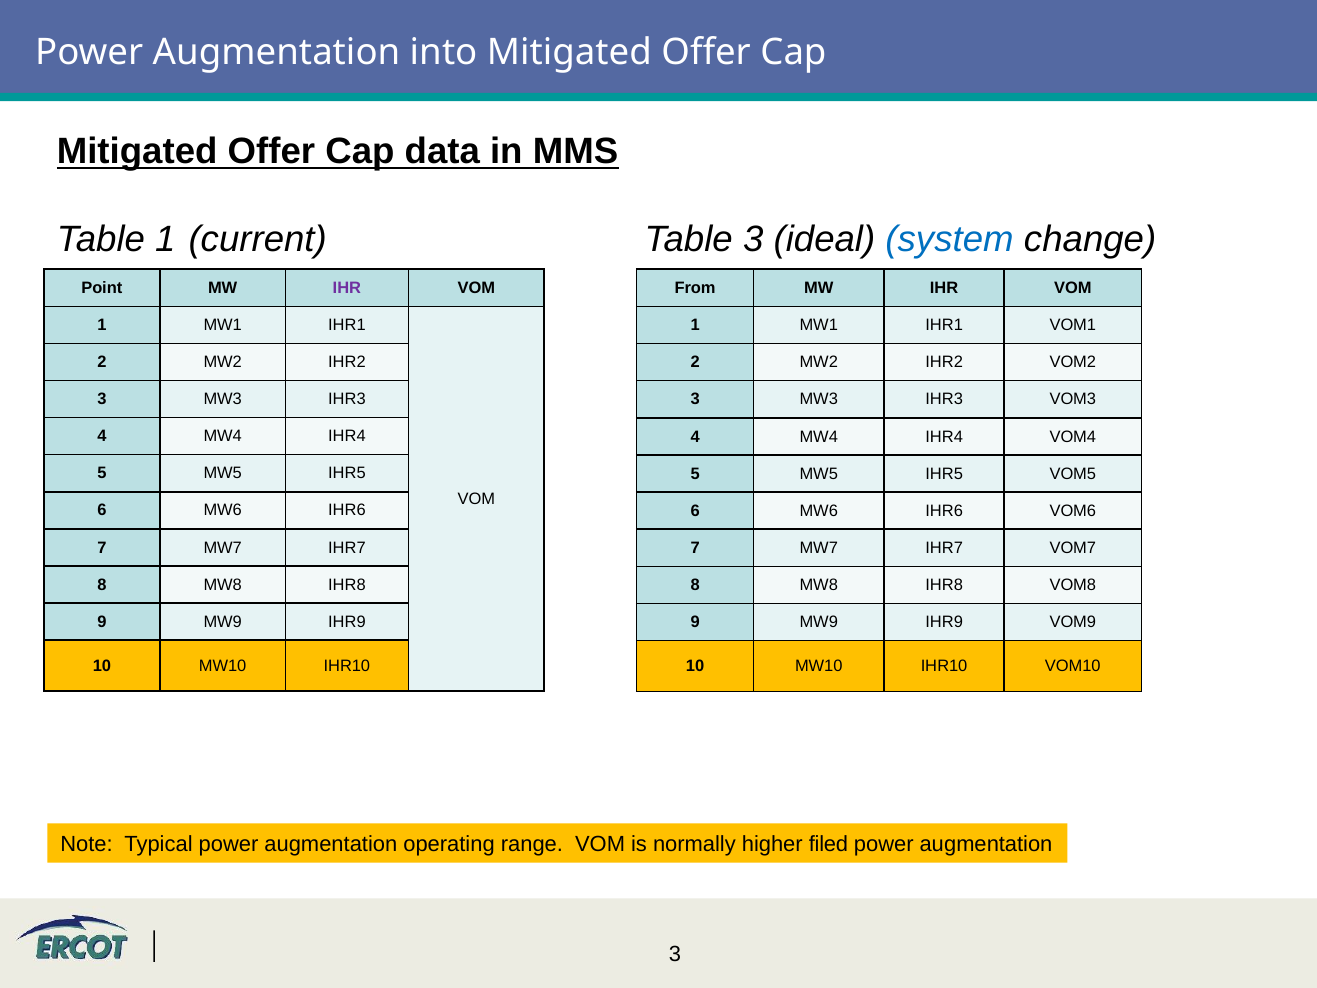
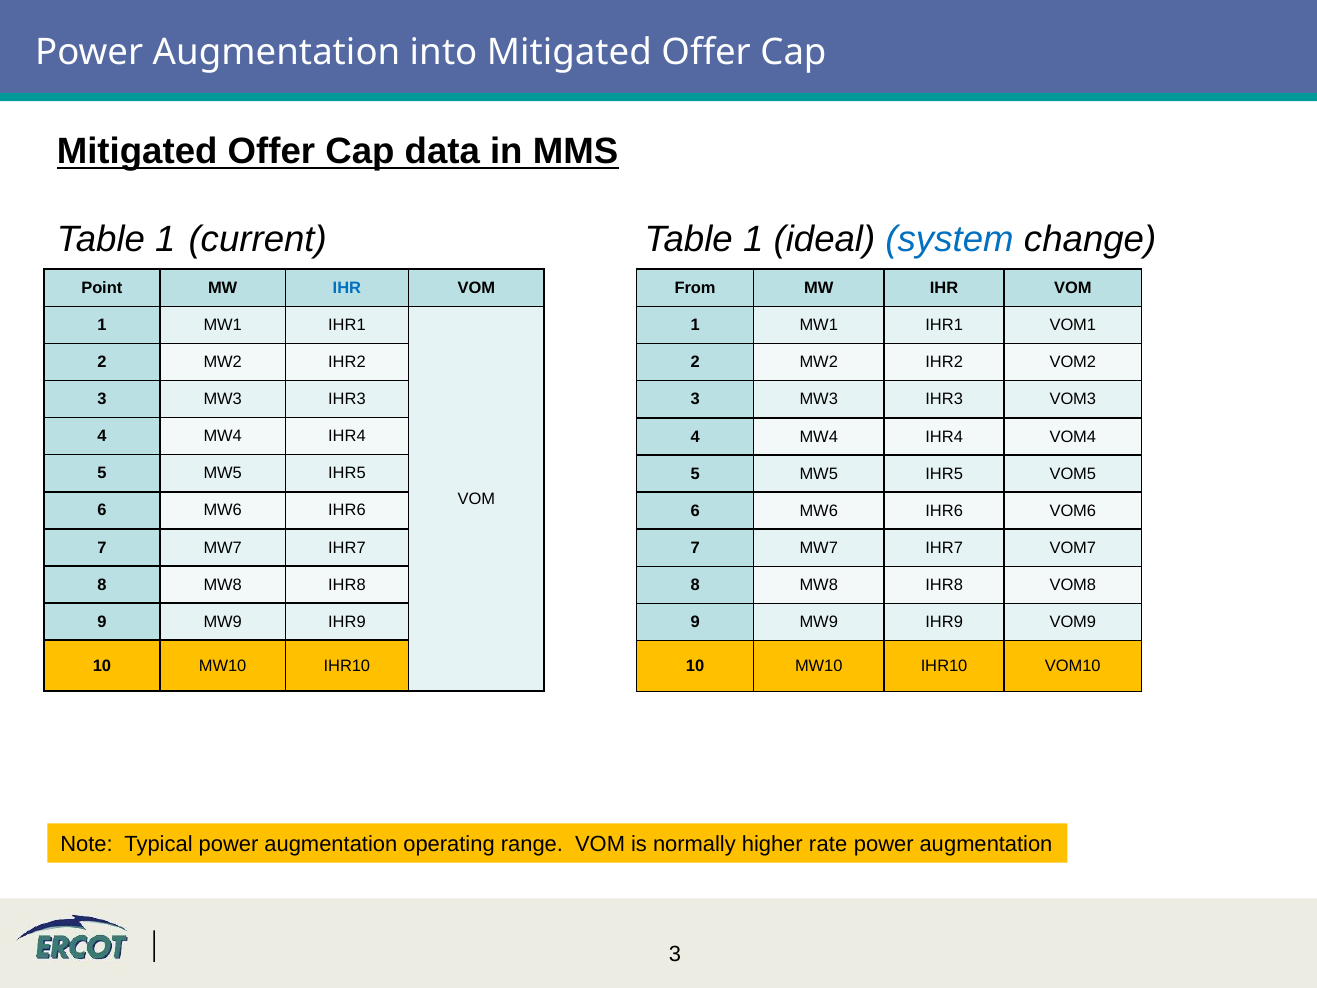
current Table 3: 3 -> 1
IHR at (347, 288) colour: purple -> blue
filed: filed -> rate
